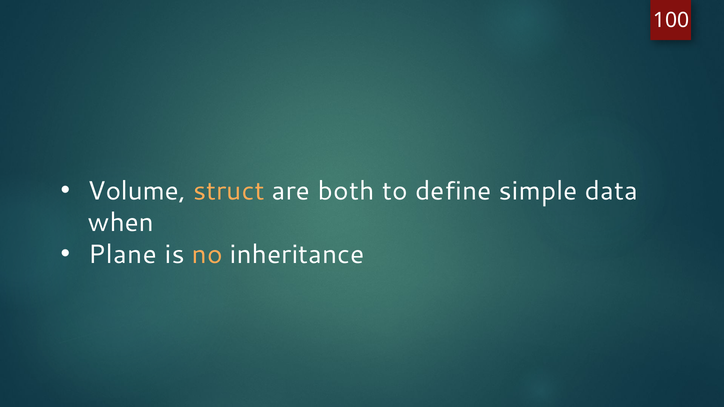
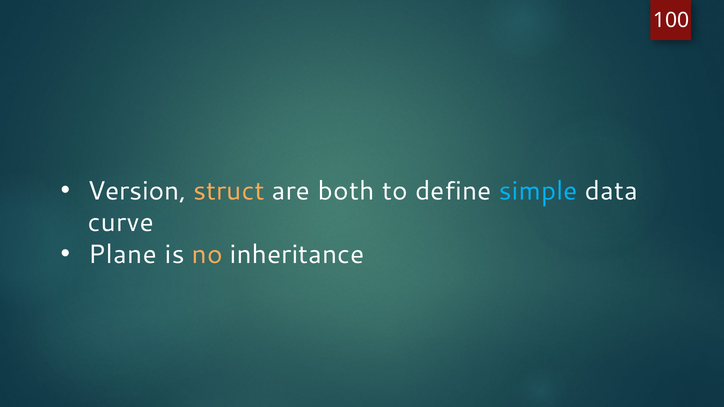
Volume: Volume -> Version
simple colour: white -> light blue
when: when -> curve
